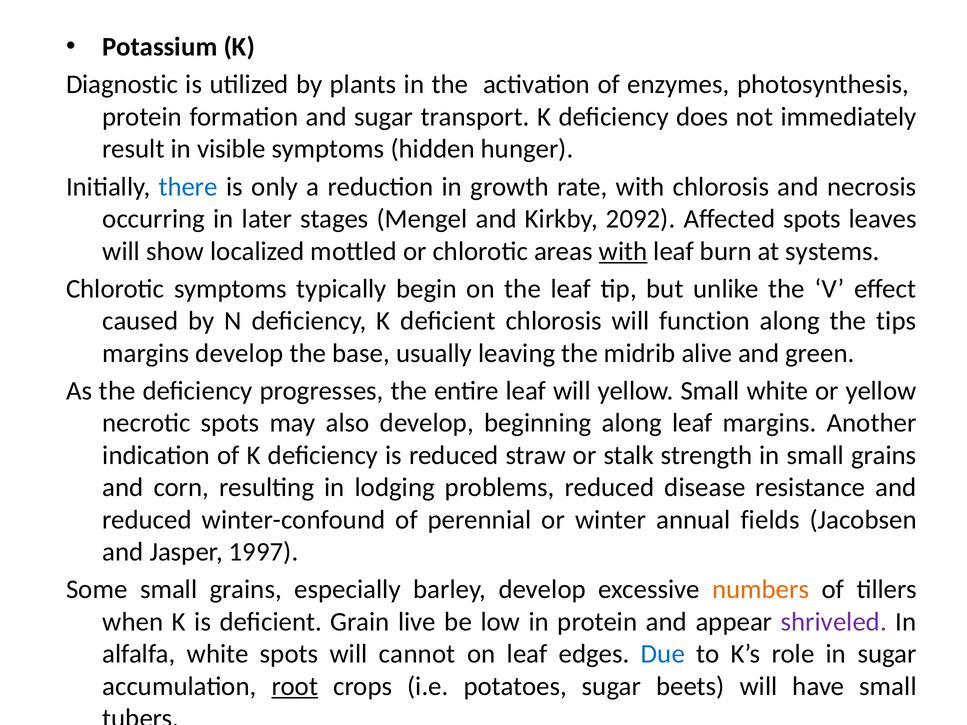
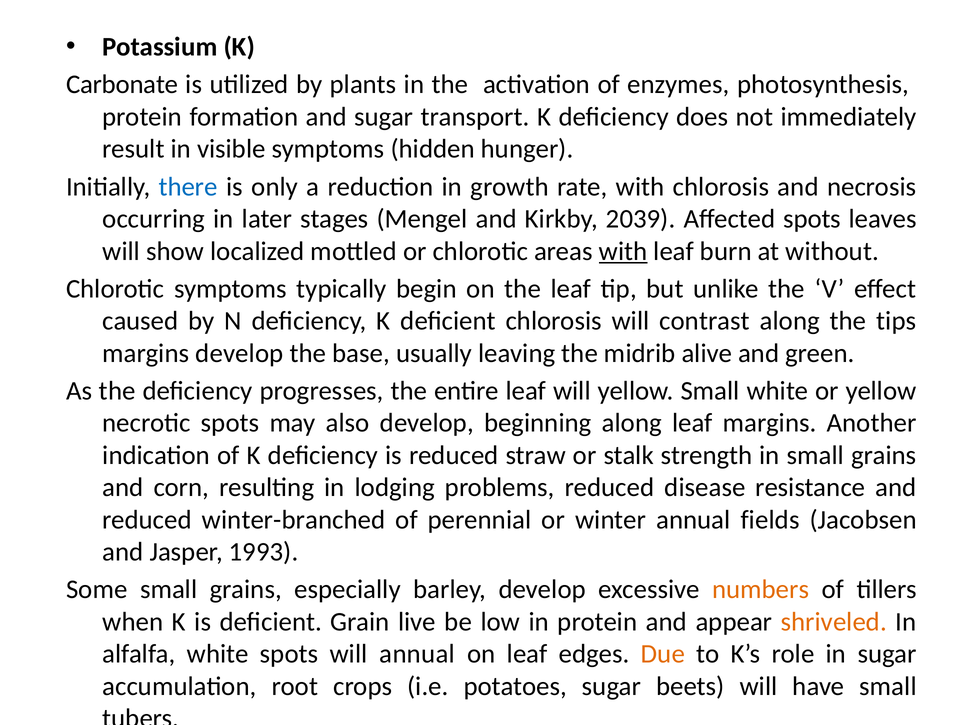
Diagnostic: Diagnostic -> Carbonate
2092: 2092 -> 2039
systems: systems -> without
function: function -> contrast
winter-confound: winter-confound -> winter-branched
1997: 1997 -> 1993
shriveled colour: purple -> orange
will cannot: cannot -> annual
Due colour: blue -> orange
root underline: present -> none
